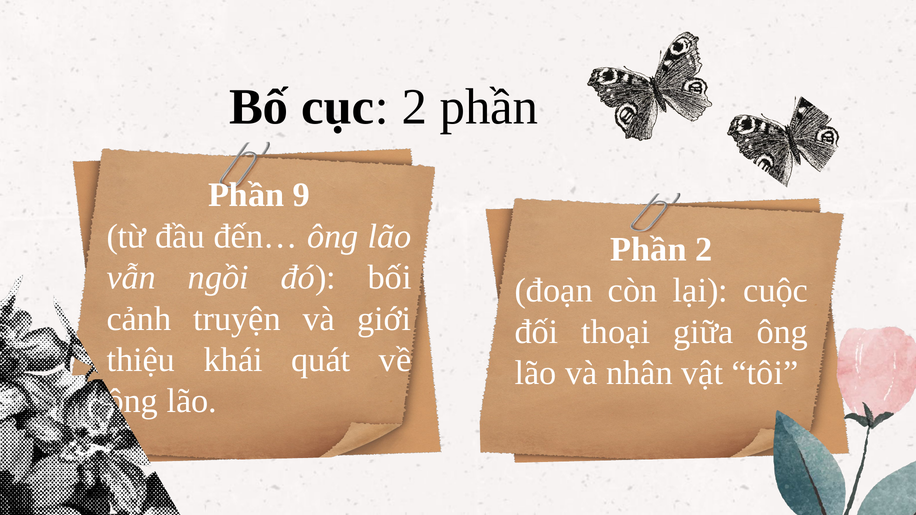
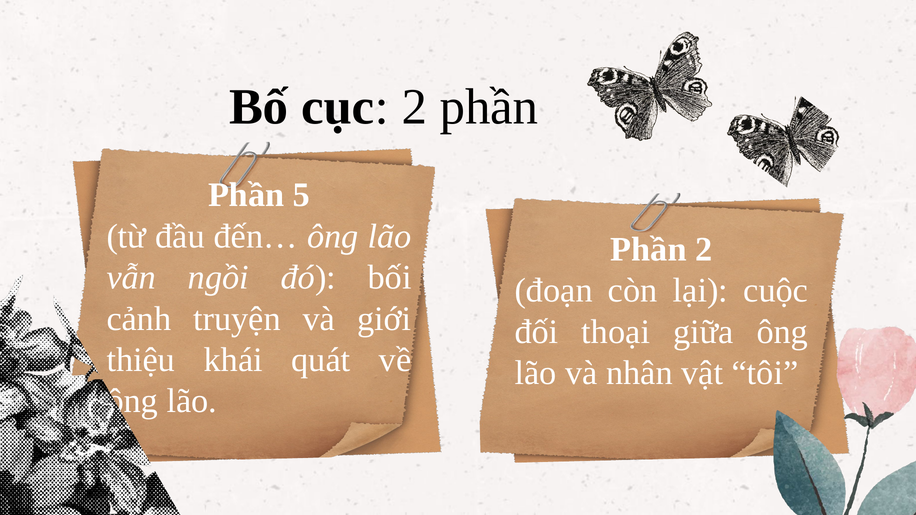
9: 9 -> 5
